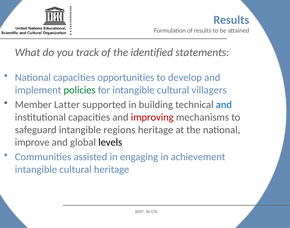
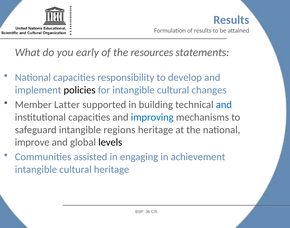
track: track -> early
identified: identified -> resources
opportunities: opportunities -> responsibility
policies colour: green -> black
villagers: villagers -> changes
improving colour: red -> blue
